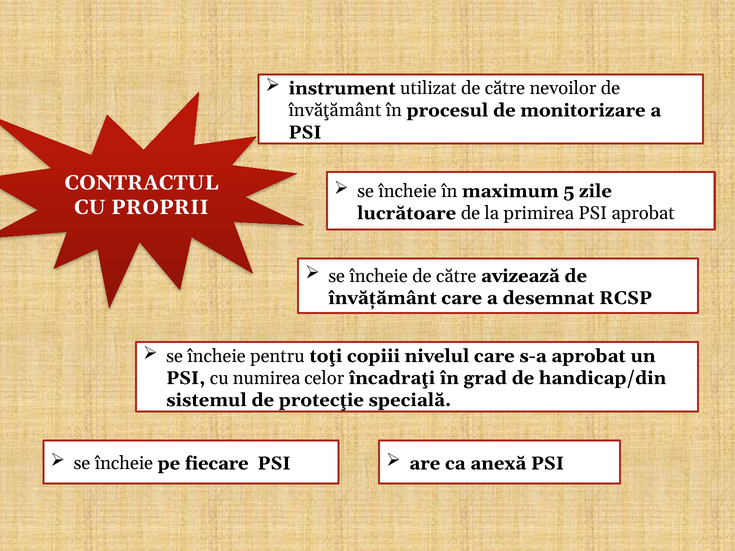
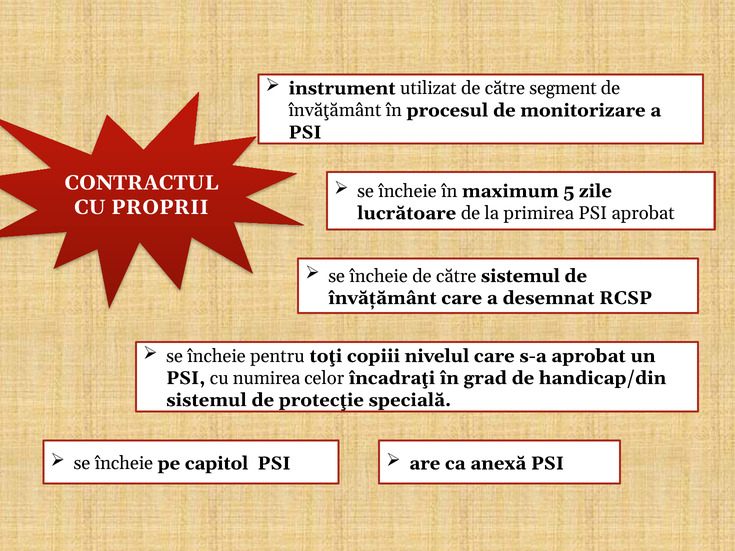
nevoilor: nevoilor -> segment
către avizează: avizează -> sistemul
fiecare: fiecare -> capitol
